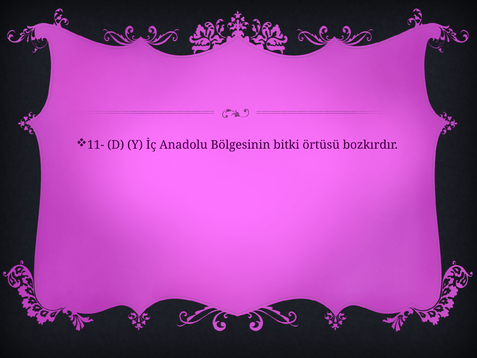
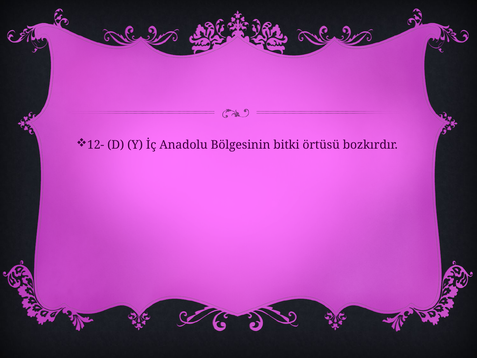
11-: 11- -> 12-
